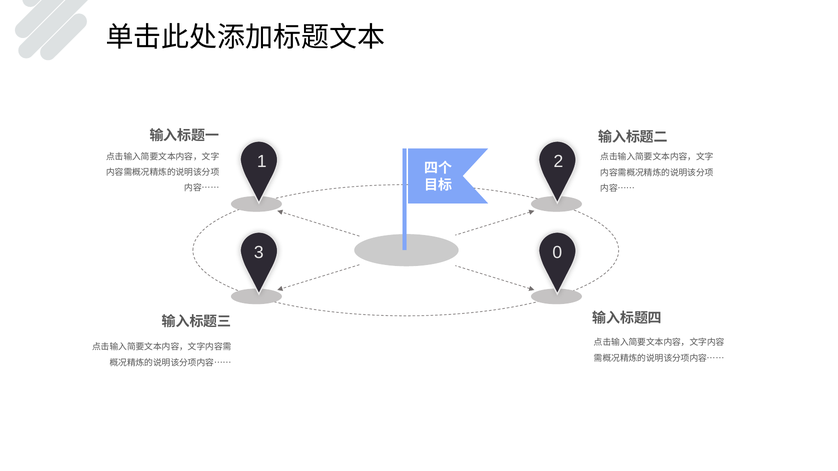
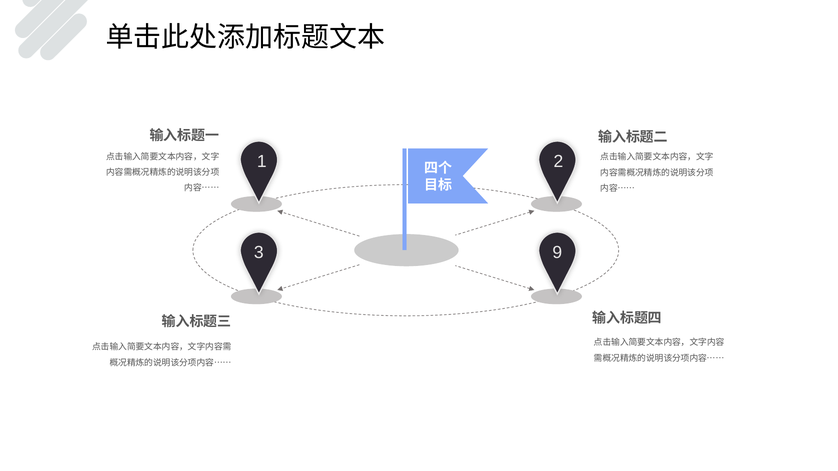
0: 0 -> 9
